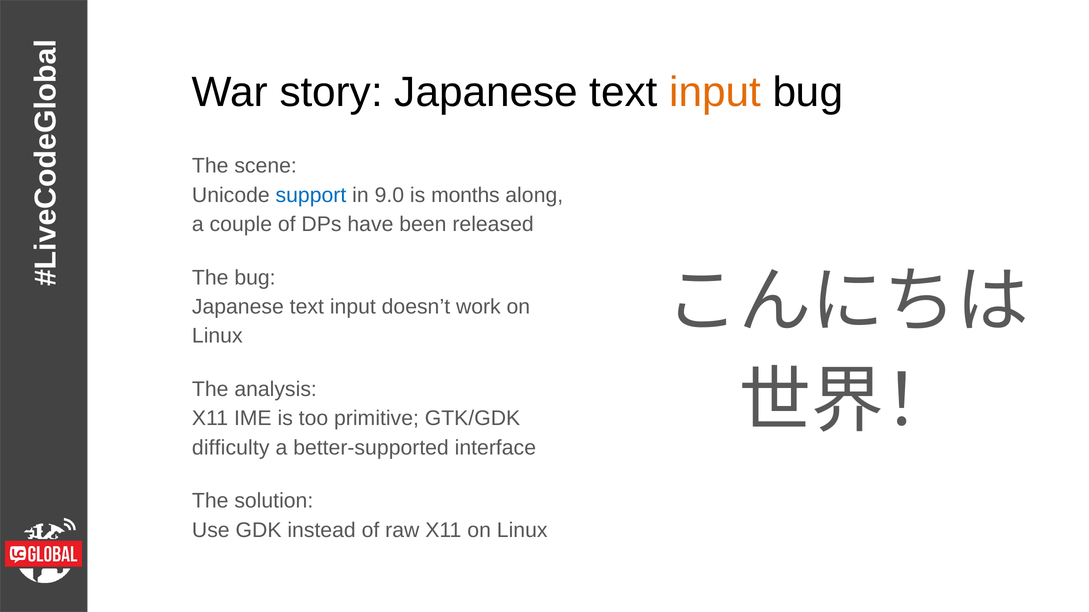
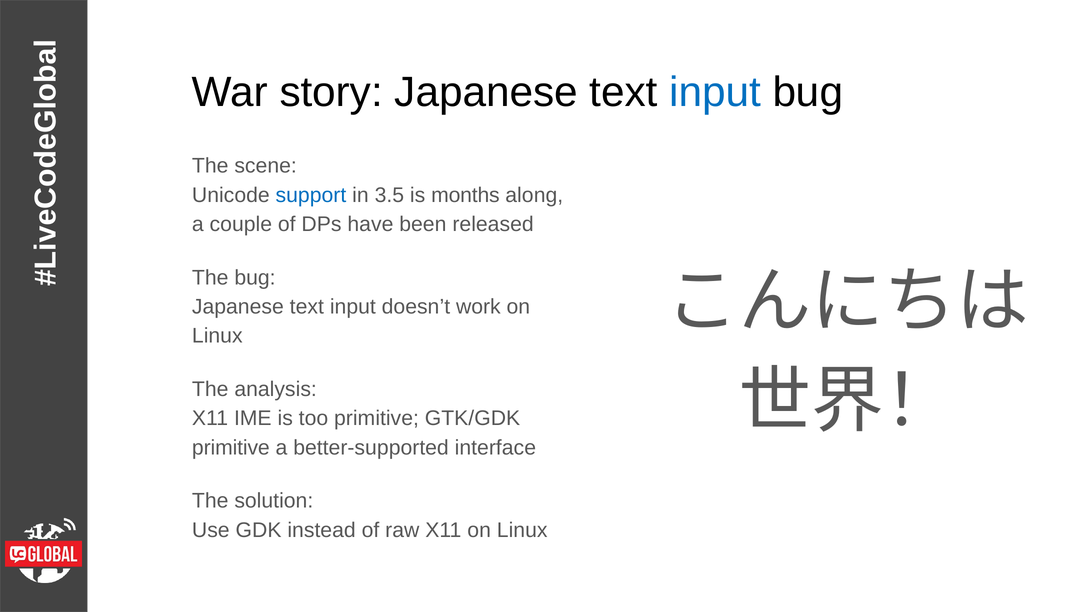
input at (715, 92) colour: orange -> blue
9.0: 9.0 -> 3.5
difficulty at (231, 448): difficulty -> primitive
